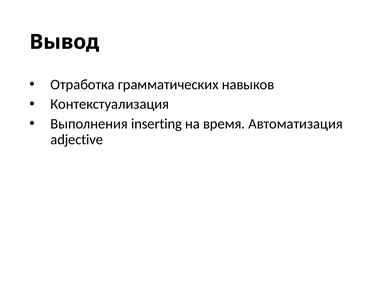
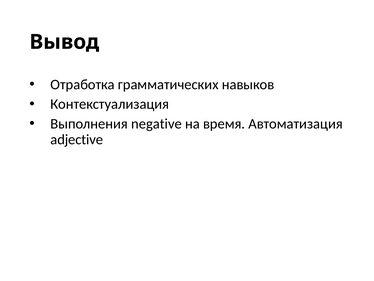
inserting: inserting -> negative
